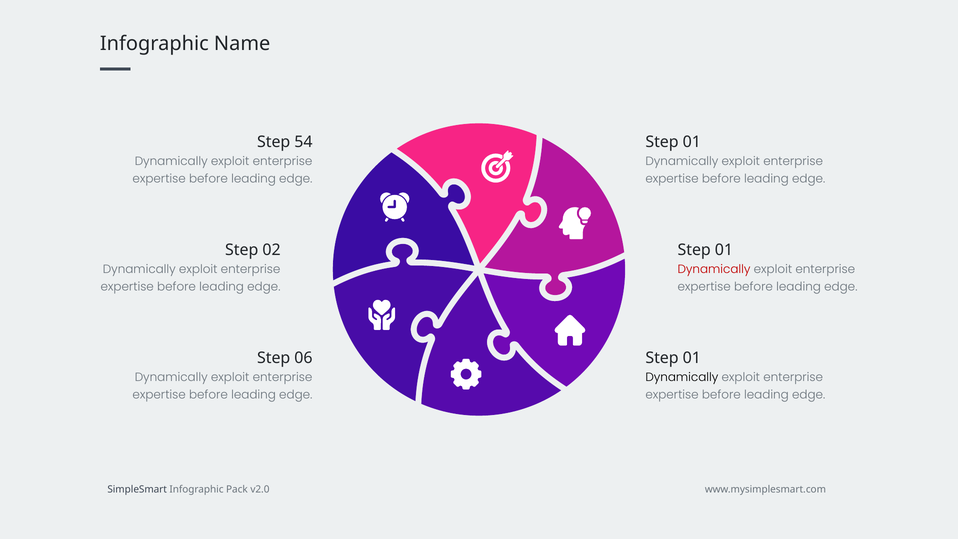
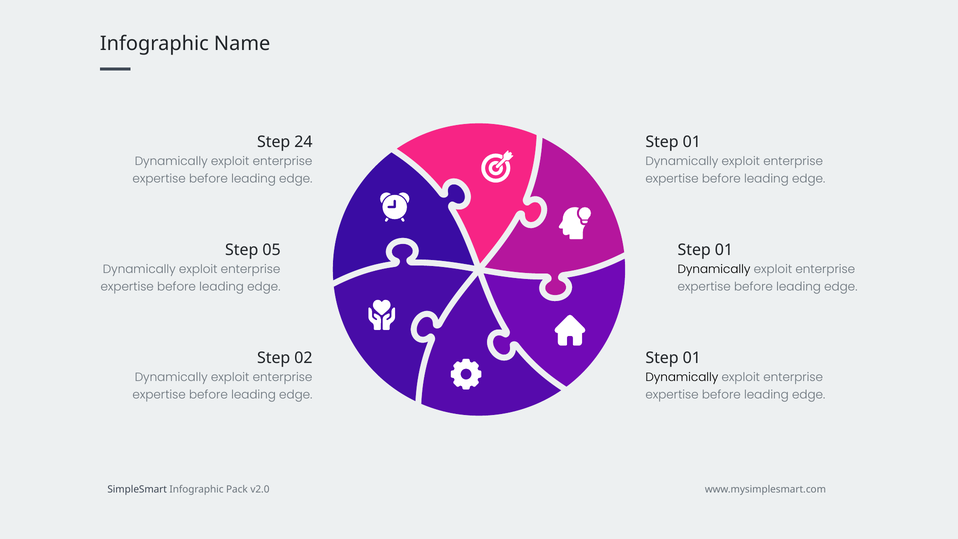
54: 54 -> 24
02: 02 -> 05
Dynamically at (714, 269) colour: red -> black
06: 06 -> 02
